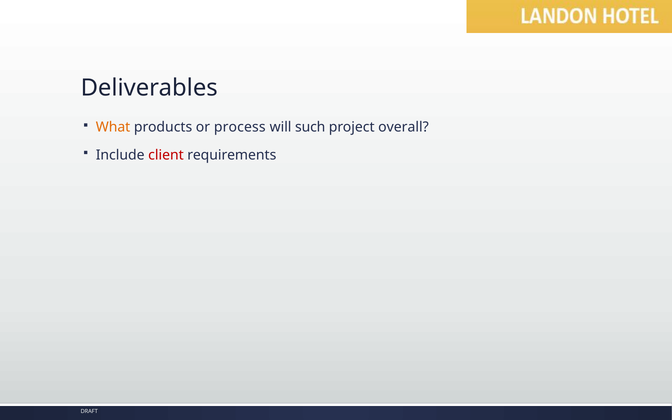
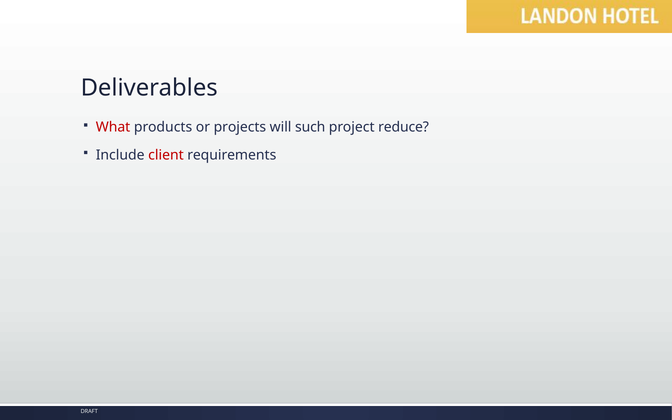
What colour: orange -> red
process: process -> projects
overall: overall -> reduce
